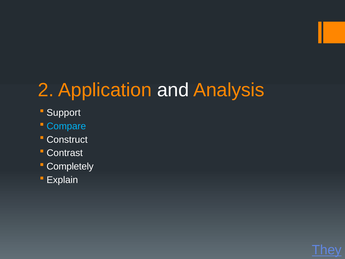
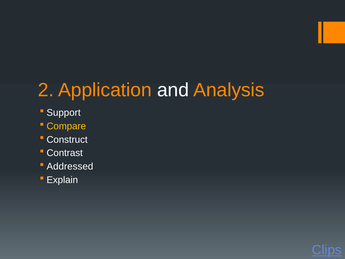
Compare colour: light blue -> yellow
Completely: Completely -> Addressed
They: They -> Clips
